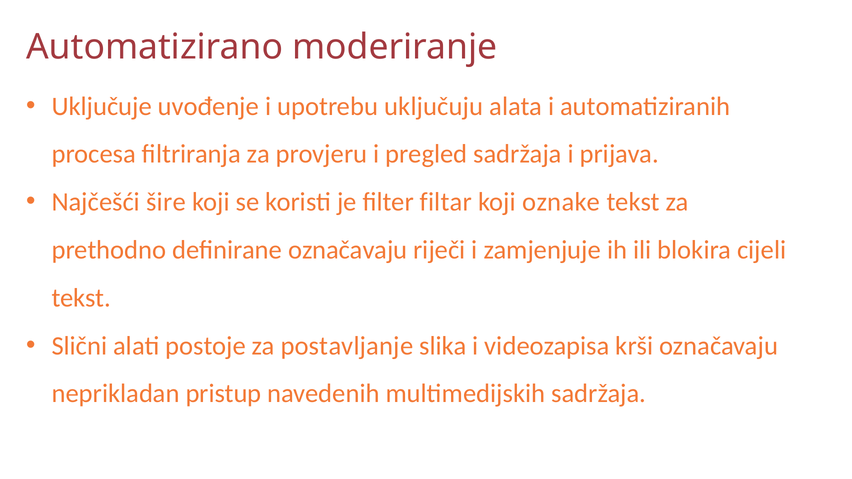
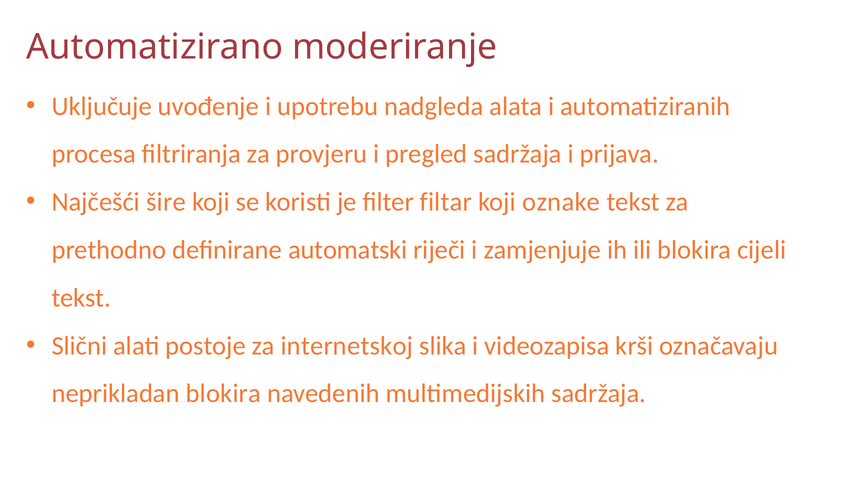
uključuju: uključuju -> nadgleda
definirane označavaju: označavaju -> automatski
postavljanje: postavljanje -> internetskoj
neprikladan pristup: pristup -> blokira
